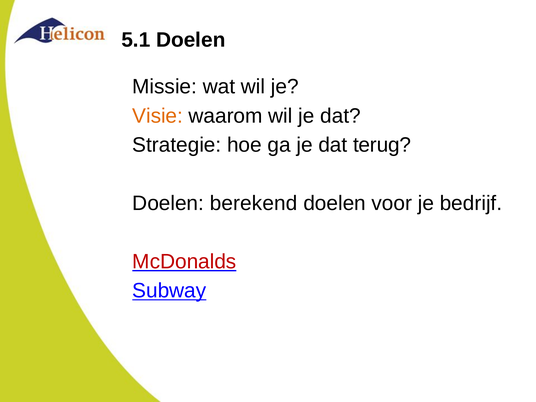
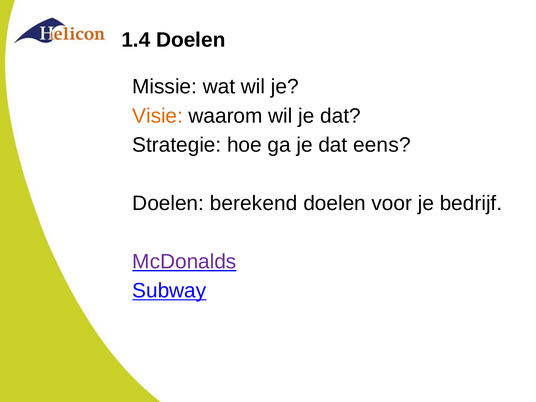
5.1: 5.1 -> 1.4
terug: terug -> eens
McDonalds colour: red -> purple
